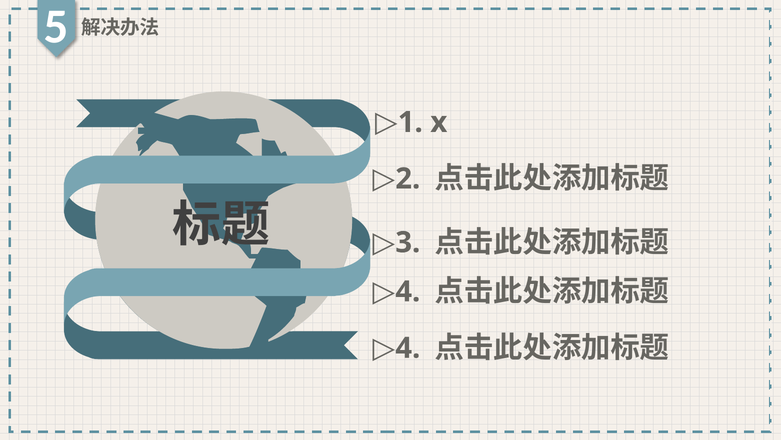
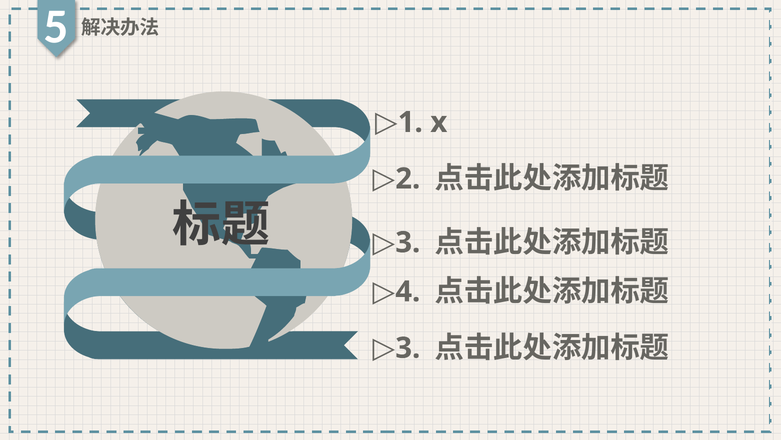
4 at (408, 348): 4 -> 3
